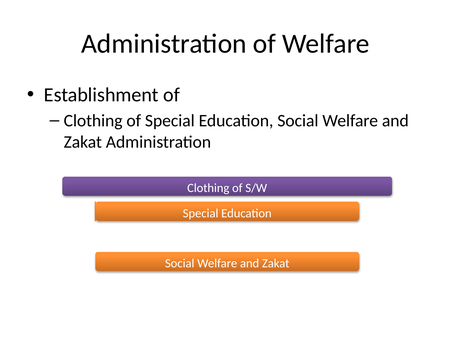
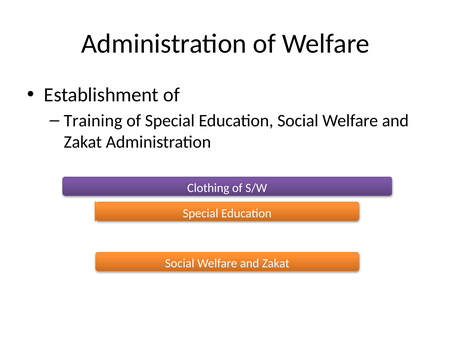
Clothing at (93, 121): Clothing -> Training
